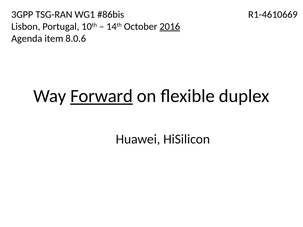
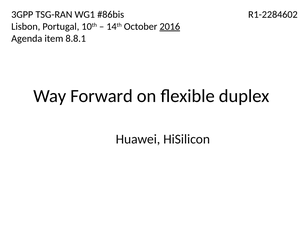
R1-4610669: R1-4610669 -> R1-2284602
8.0.6: 8.0.6 -> 8.8.1
Forward underline: present -> none
